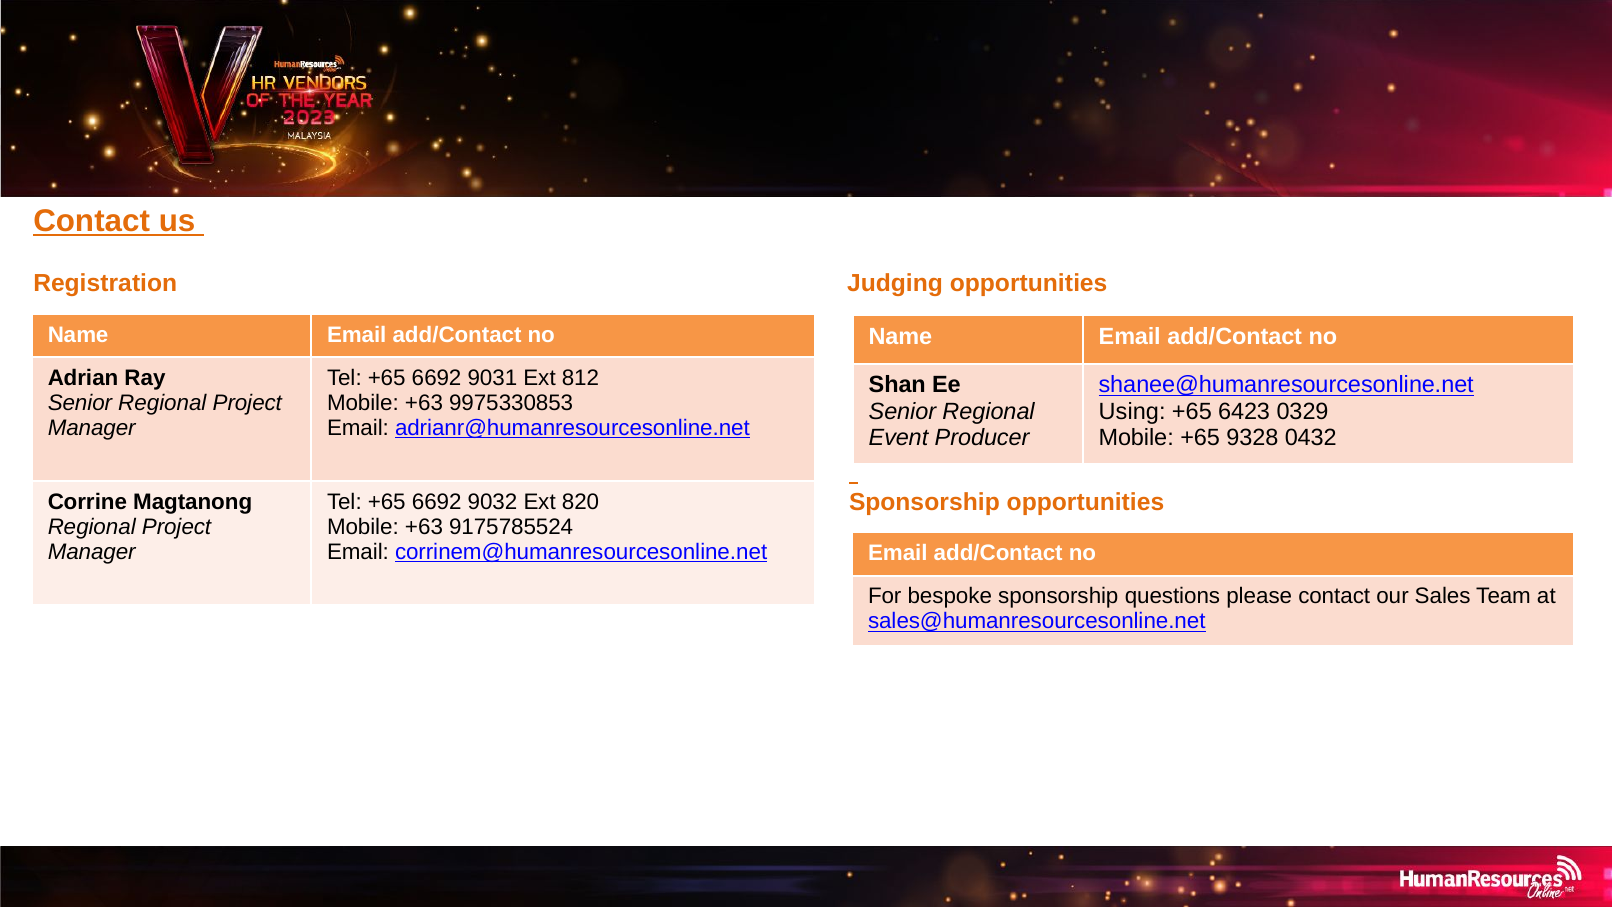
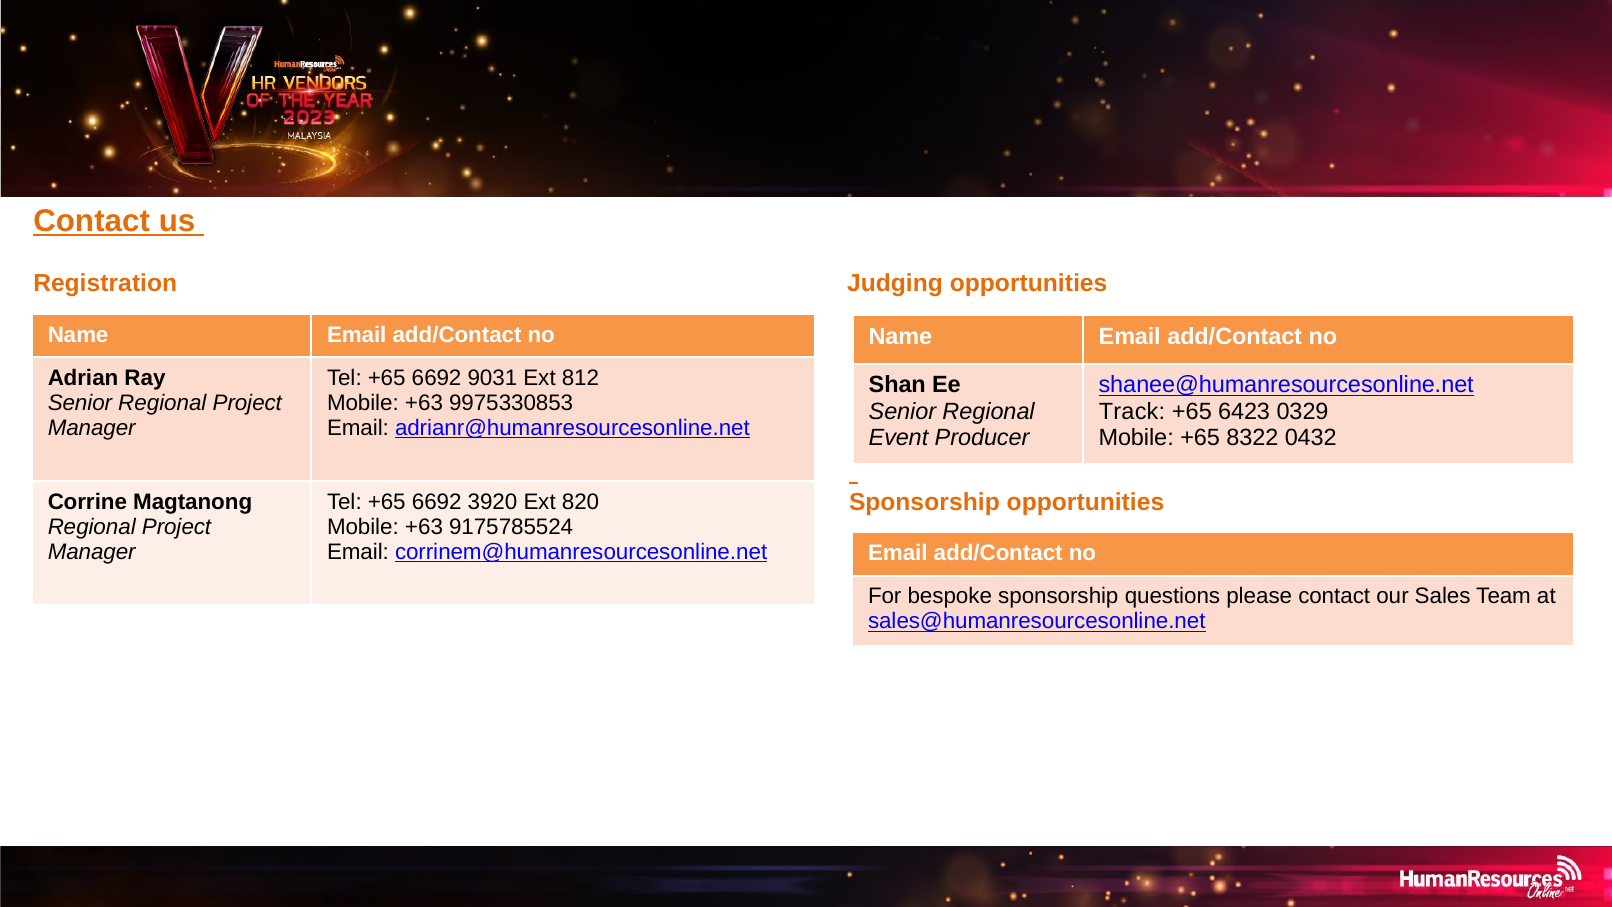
Using: Using -> Track
9328: 9328 -> 8322
9032: 9032 -> 3920
